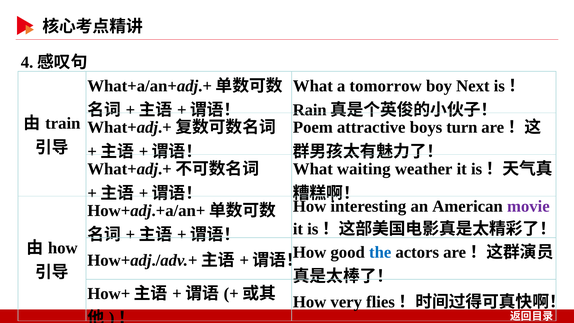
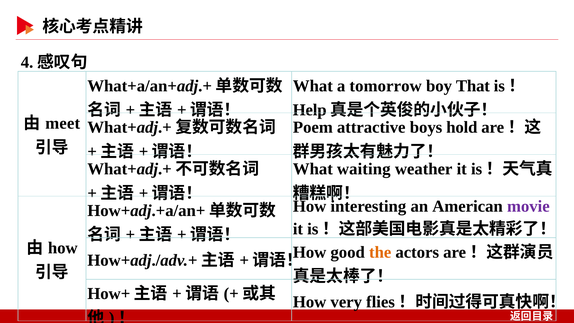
Next: Next -> That
Rain: Rain -> Help
train: train -> meet
turn: turn -> hold
the colour: blue -> orange
